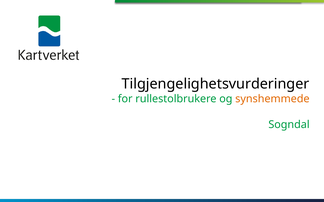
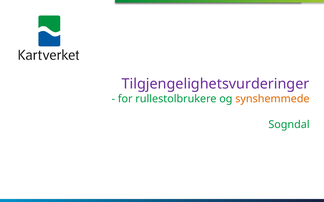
Tilgjengelighetsvurderinger colour: black -> purple
